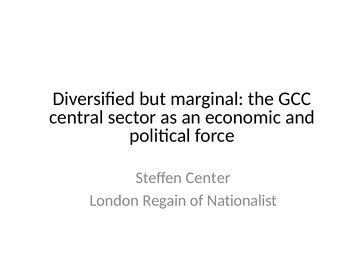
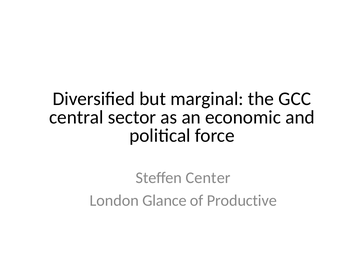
Regain: Regain -> Glance
Nationalist: Nationalist -> Productive
